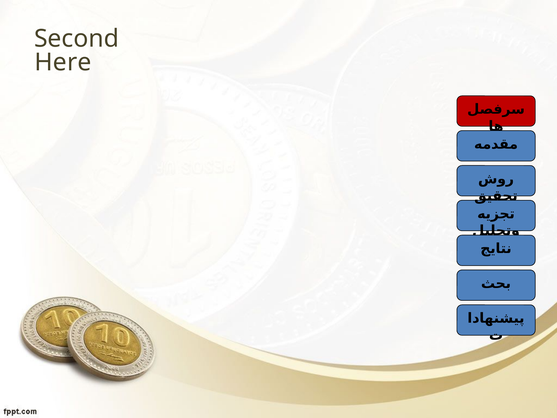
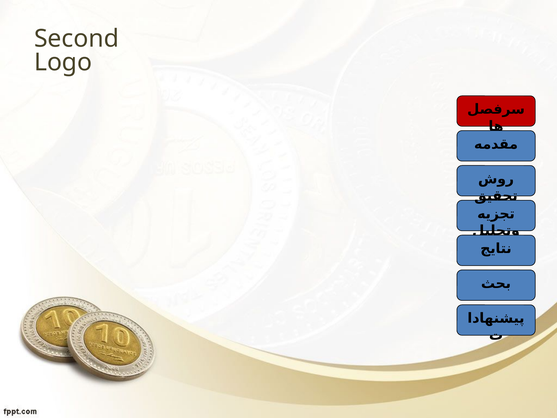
Here: Here -> Logo
